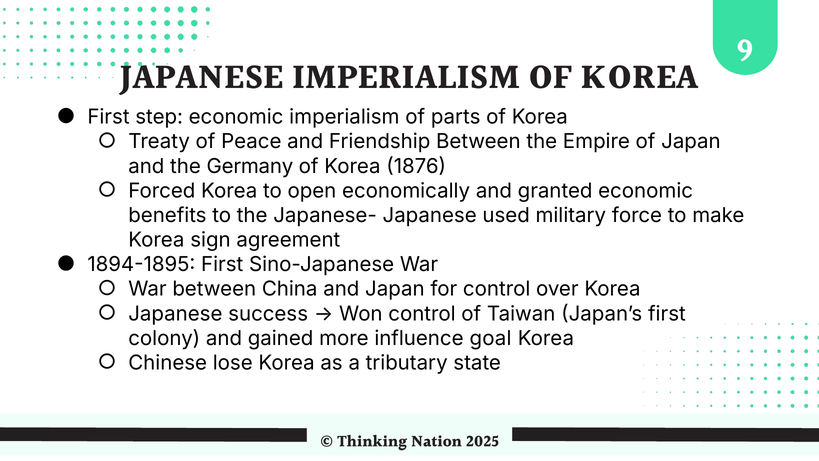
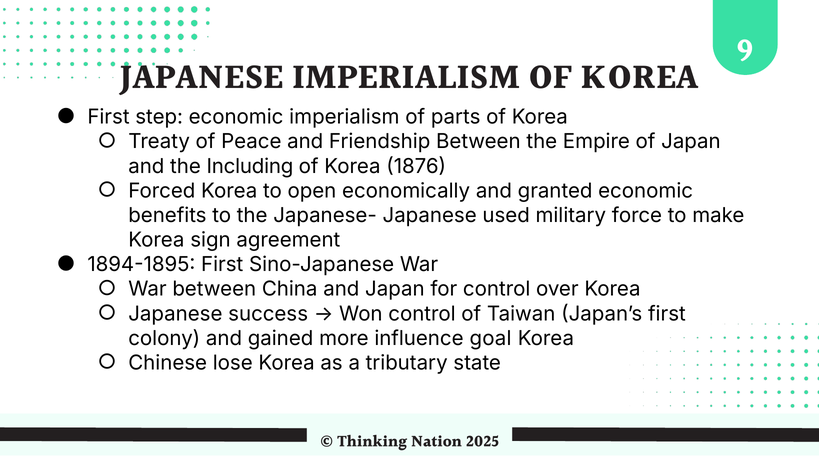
Germany: Germany -> Including
